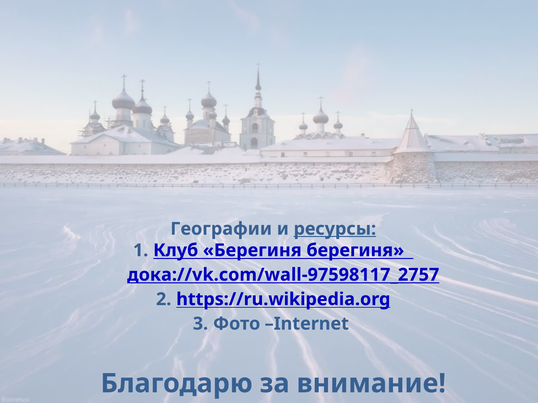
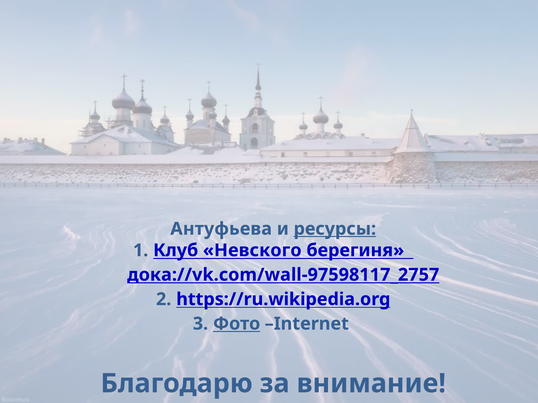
Географии: Географии -> Антуфьева
Клуб Берегиня: Берегиня -> Невского
Фото underline: none -> present
